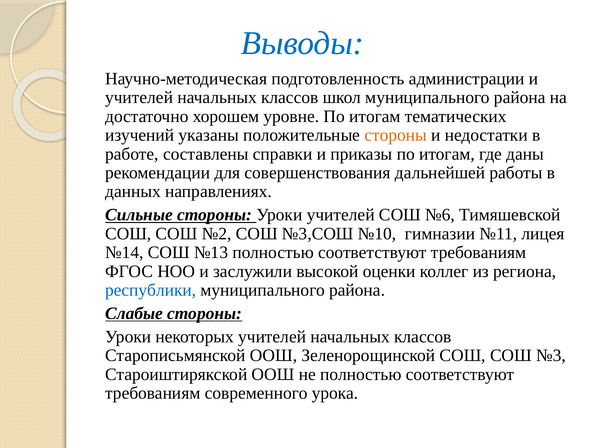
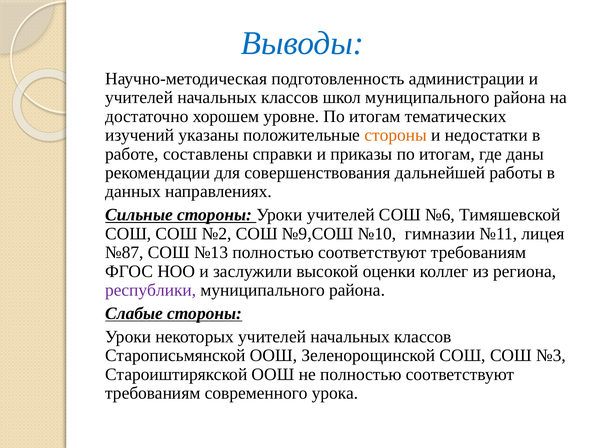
№3,СОШ: №3,СОШ -> №9,СОШ
№14: №14 -> №87
республики colour: blue -> purple
